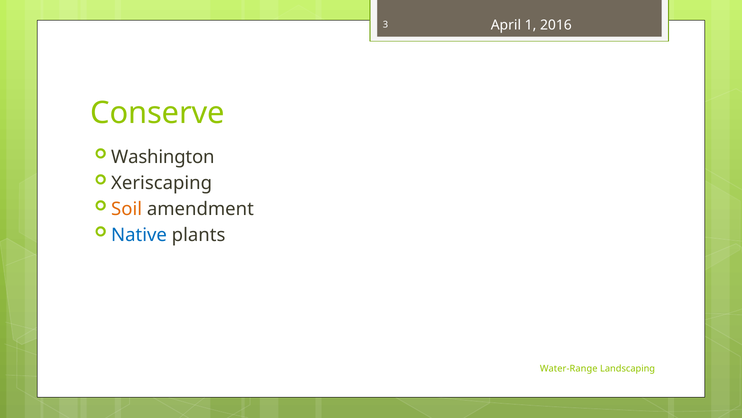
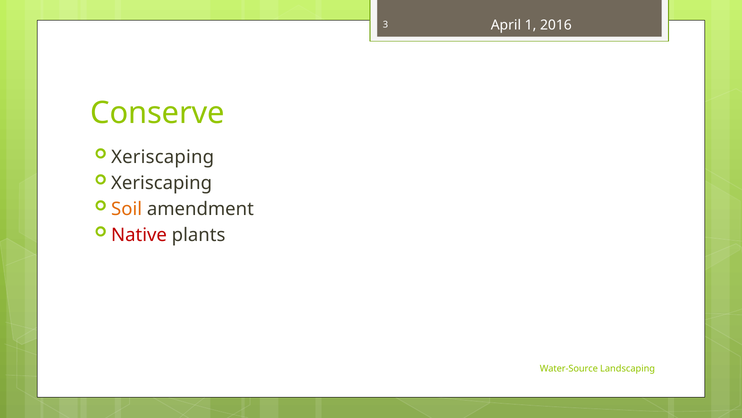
Washington at (163, 157): Washington -> Xeriscaping
Native colour: blue -> red
Water-Range: Water-Range -> Water-Source
